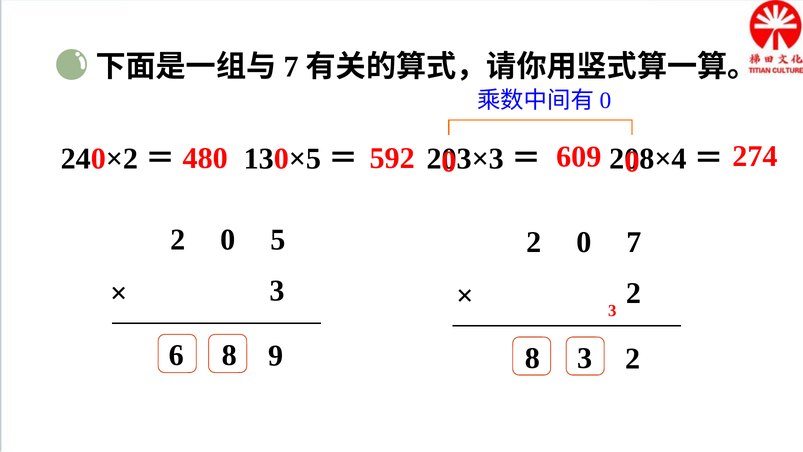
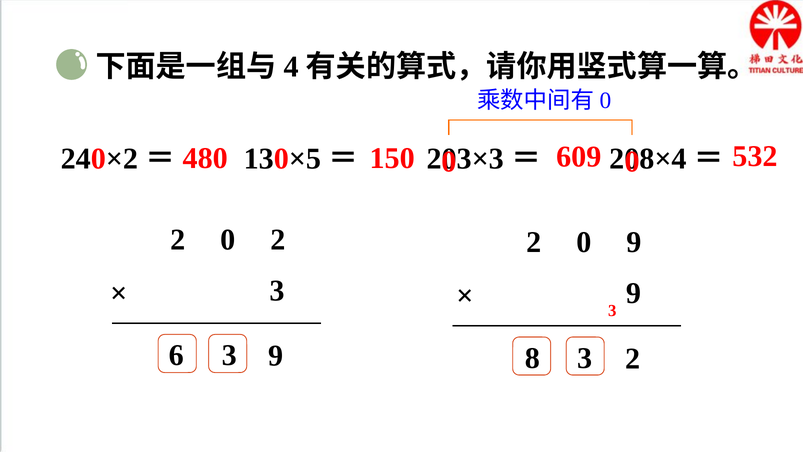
7 at (291, 67): 7 -> 4
274: 274 -> 532
592: 592 -> 150
0 5: 5 -> 2
0 7: 7 -> 9
2 at (633, 293): 2 -> 9
6 8: 8 -> 3
